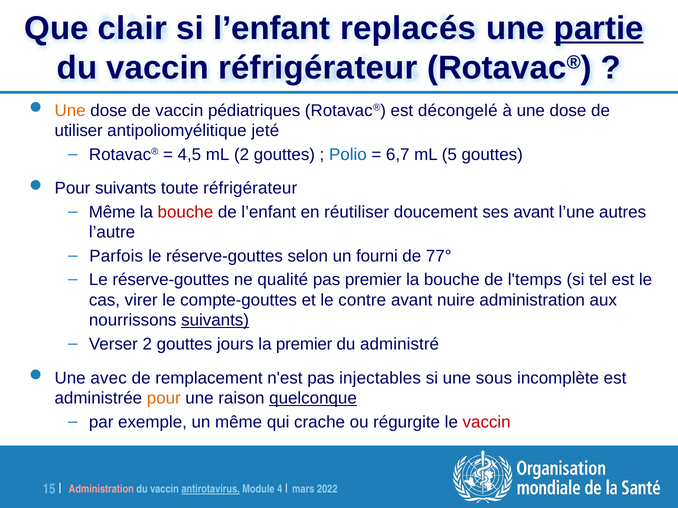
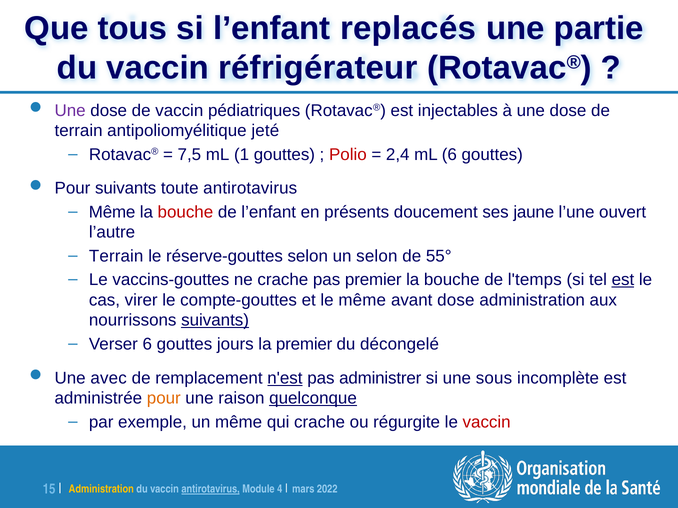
clair: clair -> tous
partie underline: present -> none
Une at (70, 111) colour: orange -> purple
décongelé: décongelé -> injectables
utiliser at (79, 131): utiliser -> terrain
4,5: 4,5 -> 7,5
mL 2: 2 -> 1
Polio colour: blue -> red
6,7: 6,7 -> 2,4
mL 5: 5 -> 6
toute réfrigérateur: réfrigérateur -> antirotavirus
réutiliser: réutiliser -> présents
ses avant: avant -> jaune
autres: autres -> ouvert
Parfois at (116, 256): Parfois -> Terrain
un fourni: fourni -> selon
77°: 77° -> 55°
réserve-gouttes at (171, 280): réserve-gouttes -> vaccins-gouttes
ne qualité: qualité -> crache
est at (623, 280) underline: none -> present
le contre: contre -> même
avant nuire: nuire -> dose
Verser 2: 2 -> 6
administré: administré -> décongelé
n'est underline: none -> present
injectables: injectables -> administrer
Administration at (101, 490) colour: pink -> yellow
